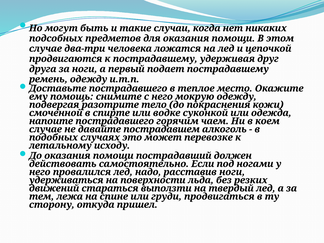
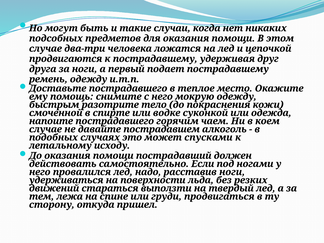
подвергая: подвергая -> быстрым
перевозке: перевозке -> спусками
